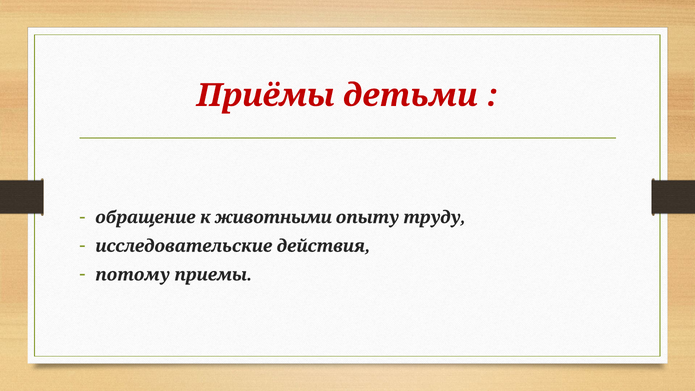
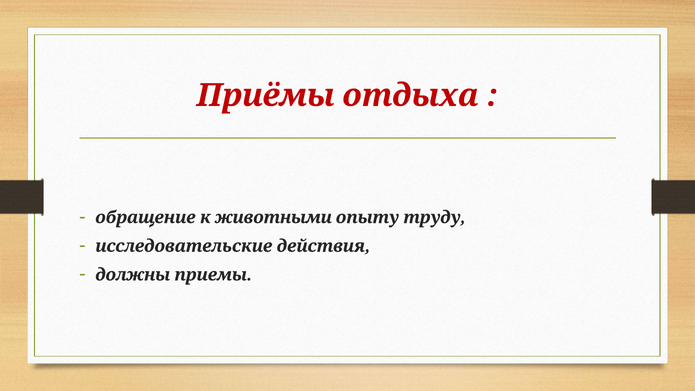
детьми: детьми -> отдыха
потому: потому -> должны
